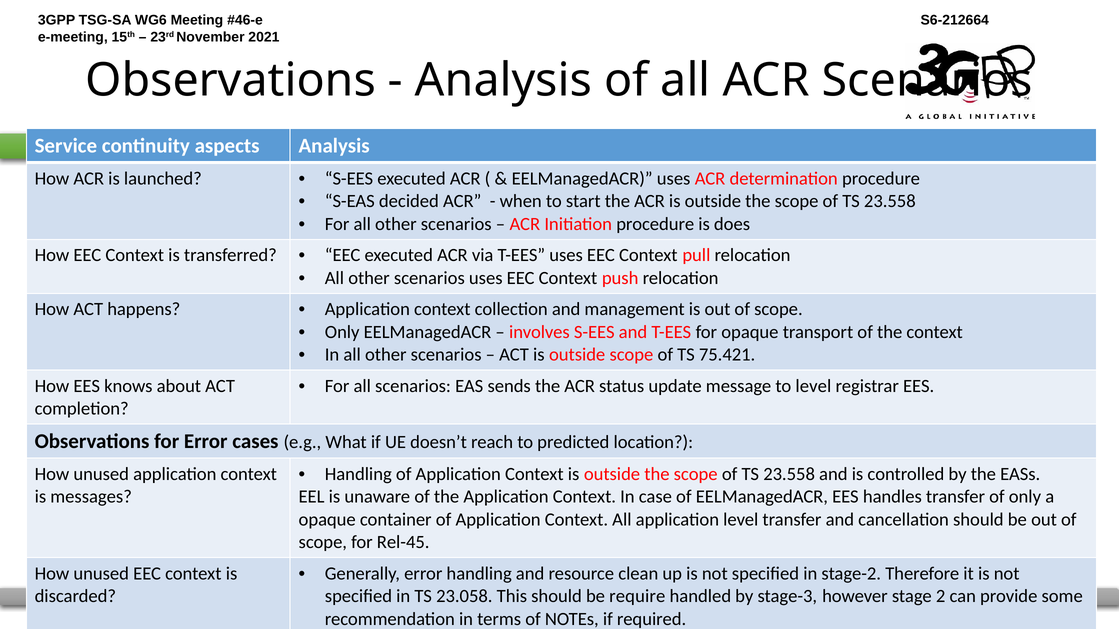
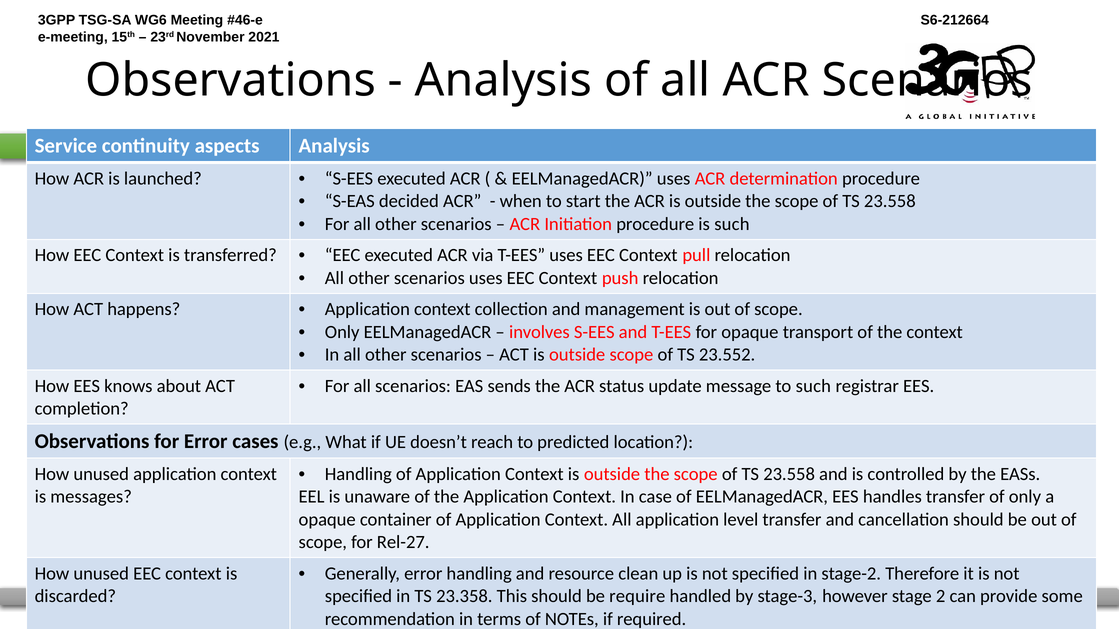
is does: does -> such
75.421: 75.421 -> 23.552
to level: level -> such
Rel-45: Rel-45 -> Rel-27
23.058: 23.058 -> 23.358
